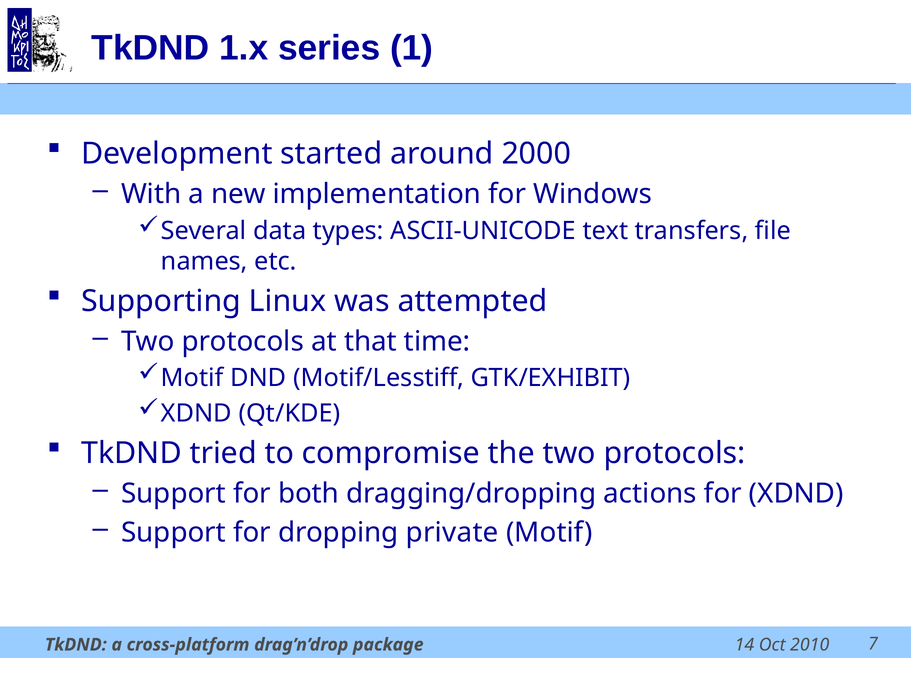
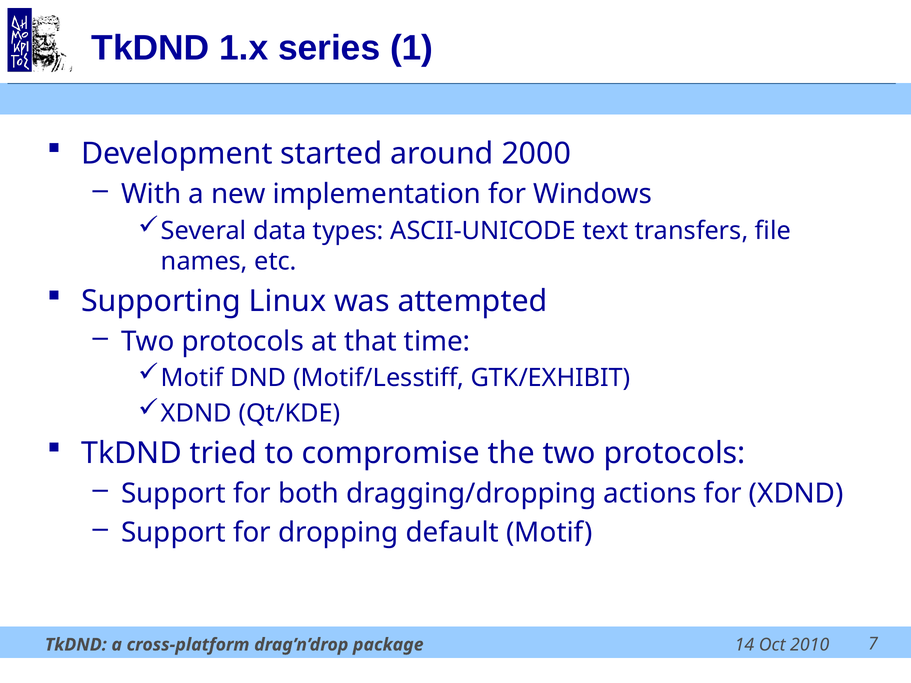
private: private -> default
